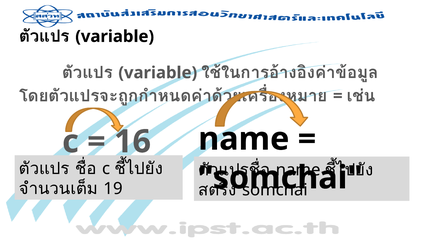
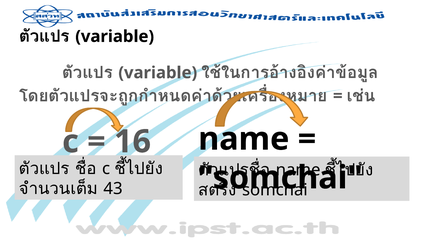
19: 19 -> 43
